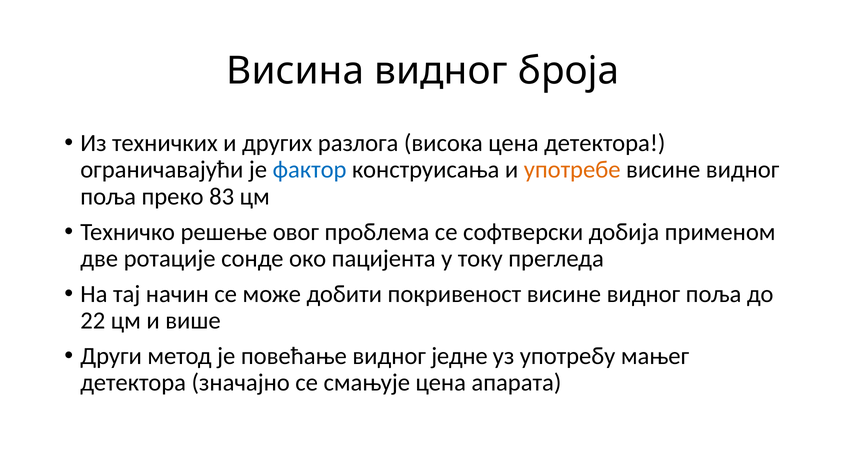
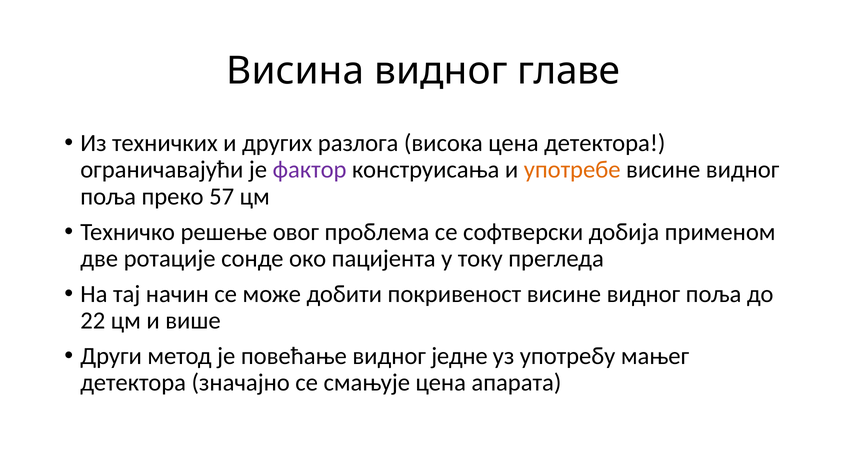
броја: броја -> главе
фактор colour: blue -> purple
83: 83 -> 57
